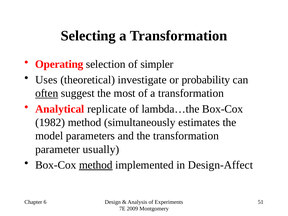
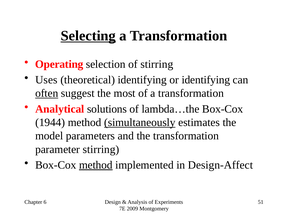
Selecting underline: none -> present
of simpler: simpler -> stirring
theoretical investigate: investigate -> identifying
or probability: probability -> identifying
replicate: replicate -> solutions
1982: 1982 -> 1944
simultaneously underline: none -> present
parameter usually: usually -> stirring
